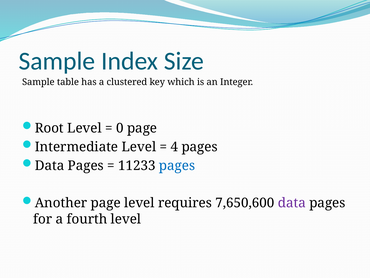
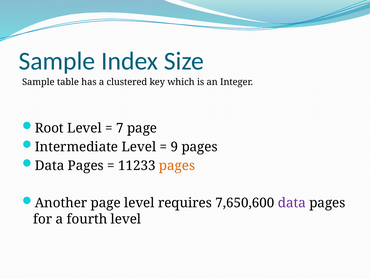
0: 0 -> 7
4: 4 -> 9
pages at (177, 165) colour: blue -> orange
